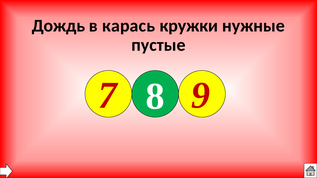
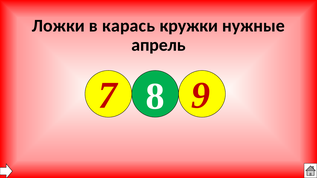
Дождь: Дождь -> Ложки
пустые: пустые -> апрель
